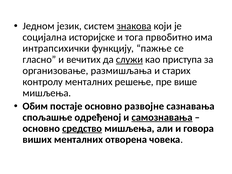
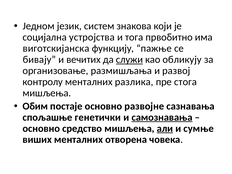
знакова underline: present -> none
историјске: историјске -> устројства
интрапсихички: интрапсихички -> виготскијанска
гласно: гласно -> бивају
приступа: приступа -> обликују
старих: старих -> развој
решење: решење -> разлика
више: више -> стога
одређеној: одређеној -> генетички
средство underline: present -> none
али underline: none -> present
говора: говора -> сумње
